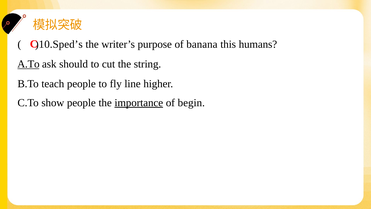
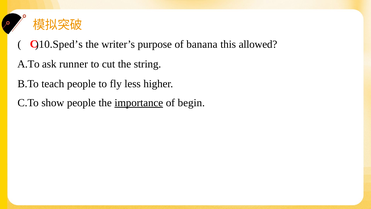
humans: humans -> allowed
A.To underline: present -> none
should: should -> runner
line: line -> less
